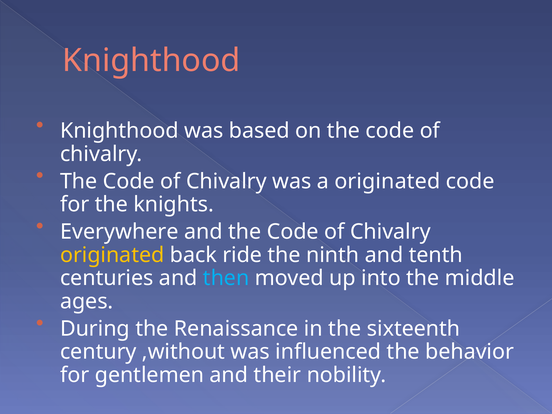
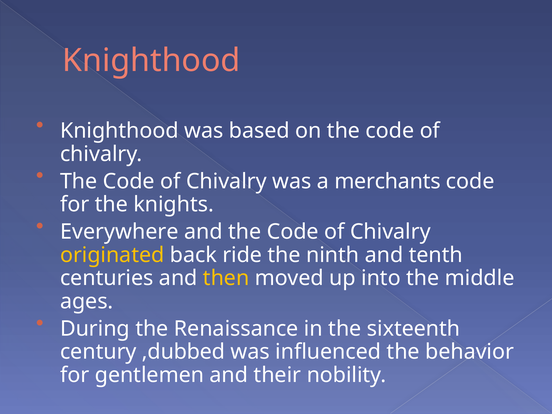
a originated: originated -> merchants
then colour: light blue -> yellow
,without: ,without -> ,dubbed
